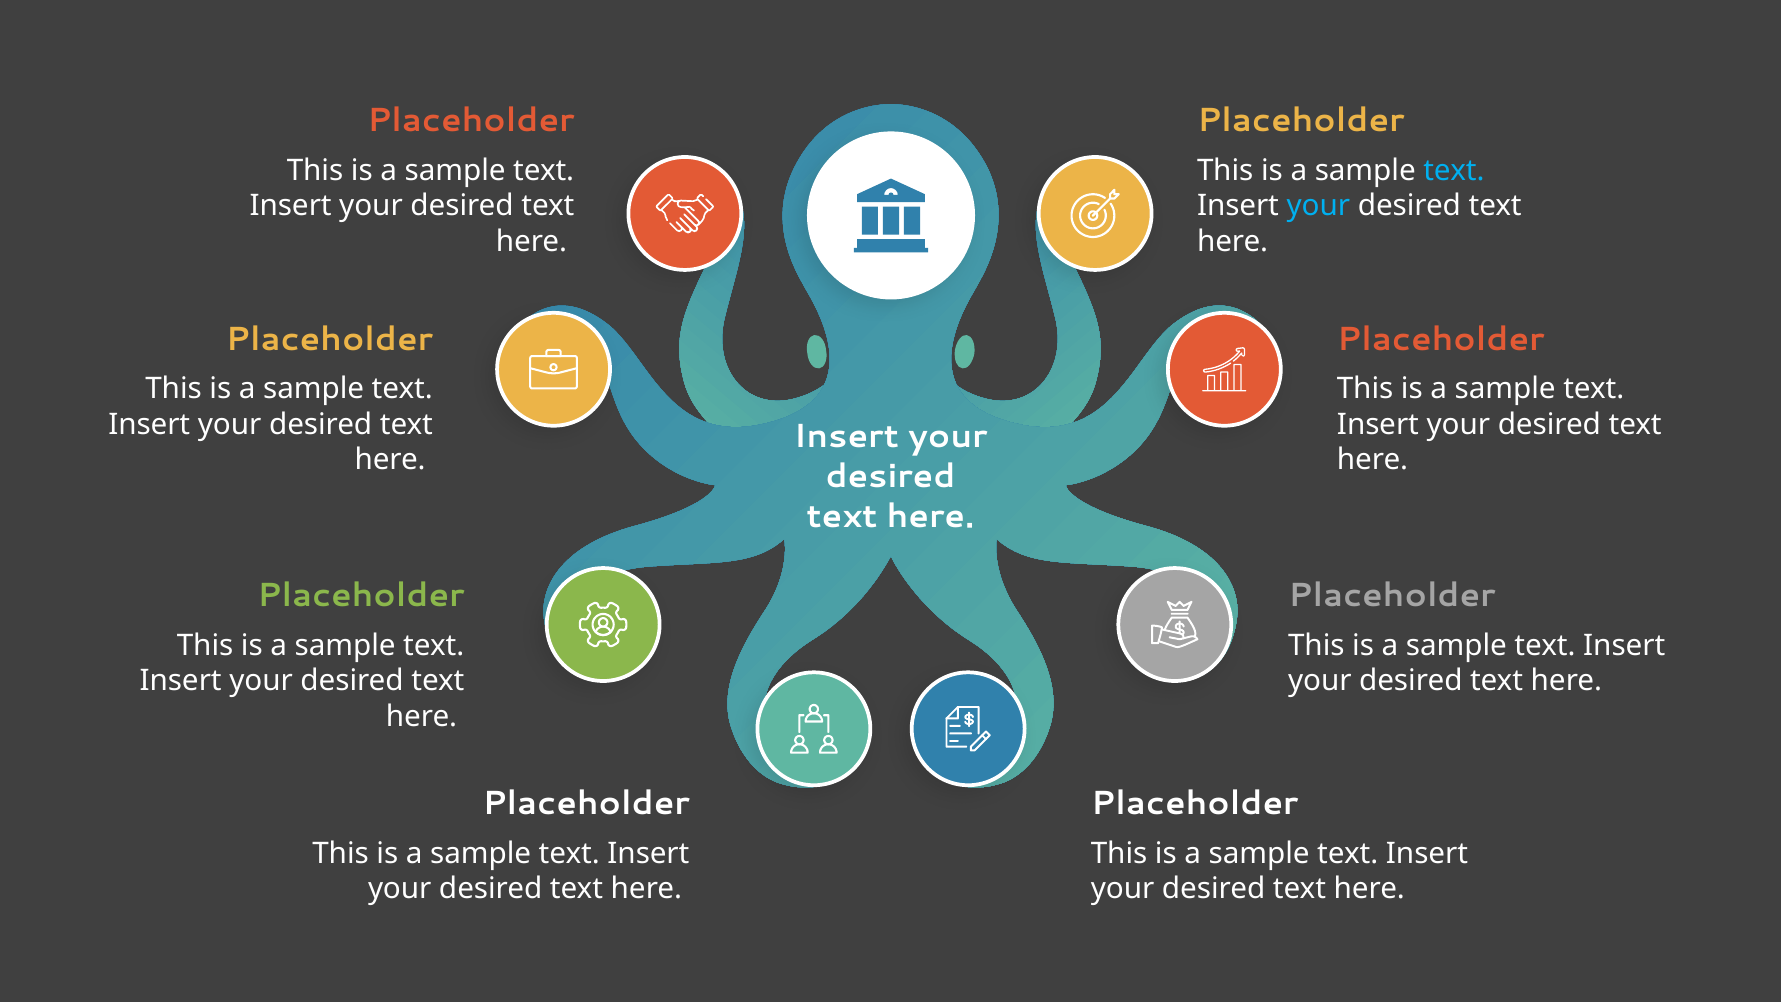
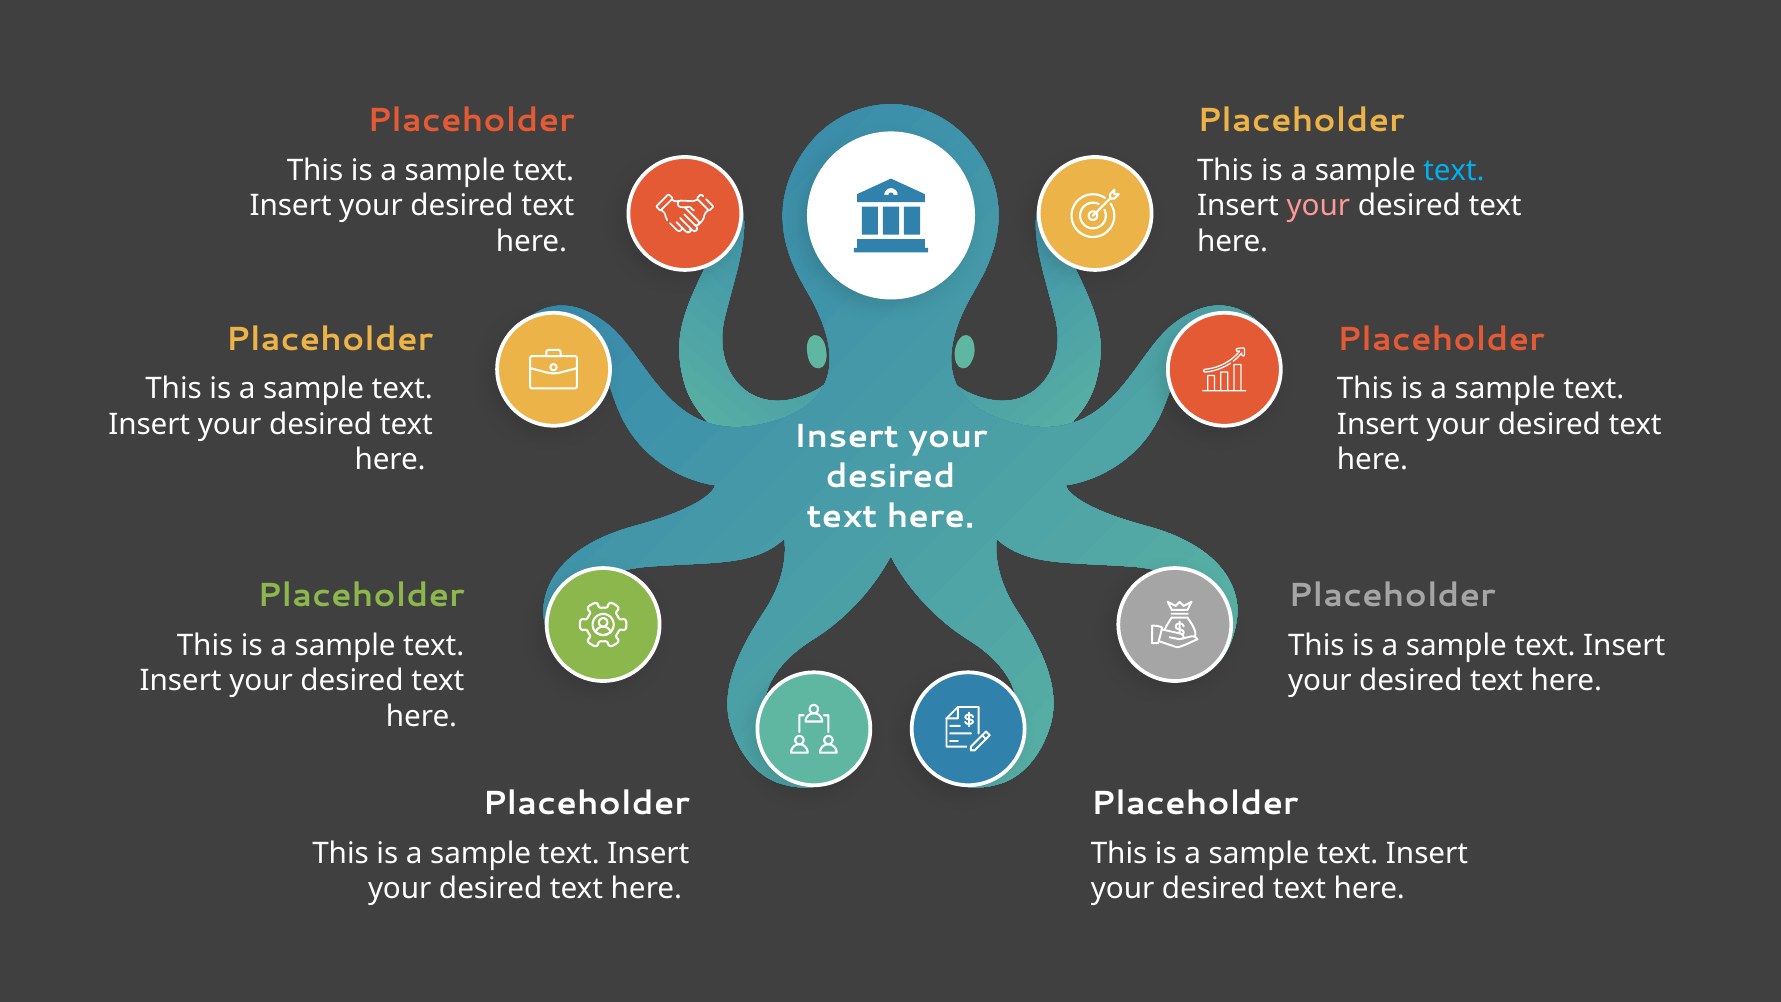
your at (1318, 206) colour: light blue -> pink
